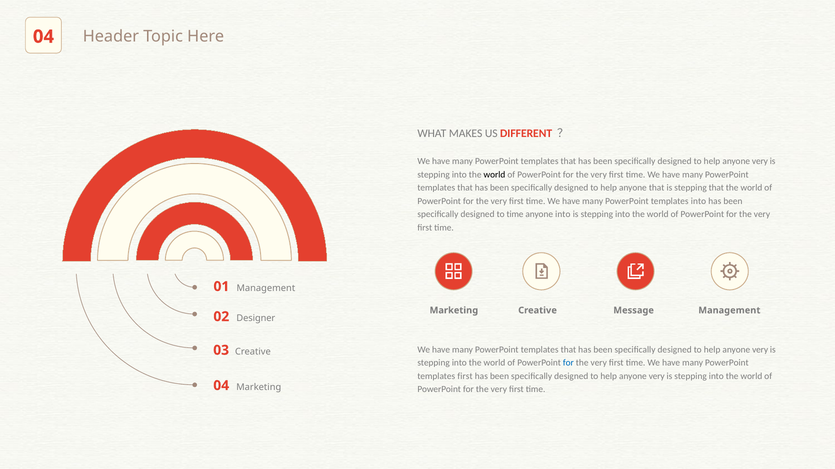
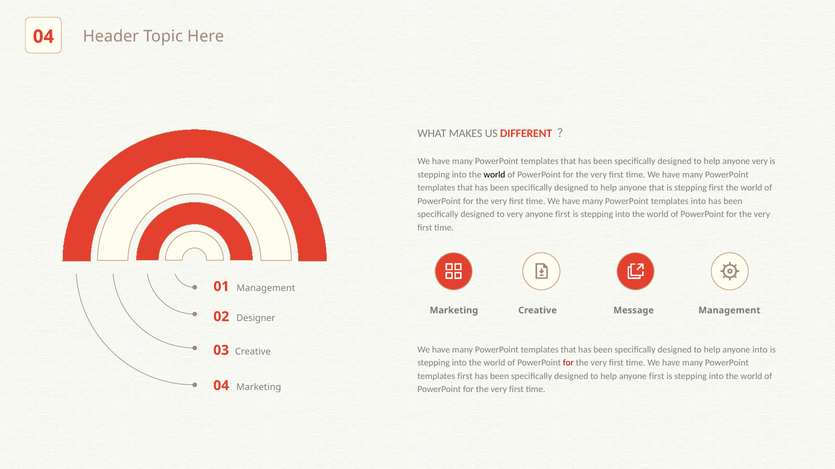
stepping that: that -> first
to time: time -> very
into at (563, 215): into -> first
very at (760, 350): very -> into
for at (568, 363) colour: blue -> red
very at (657, 377): very -> first
